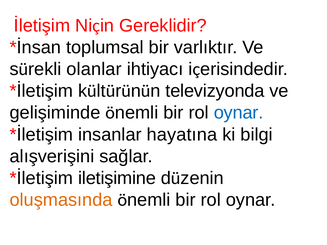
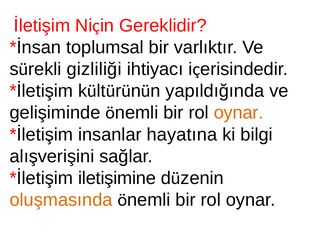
olanlar: olanlar -> gizliliği
televizyonda: televizyonda -> yapıldığında
oynar at (239, 113) colour: blue -> orange
